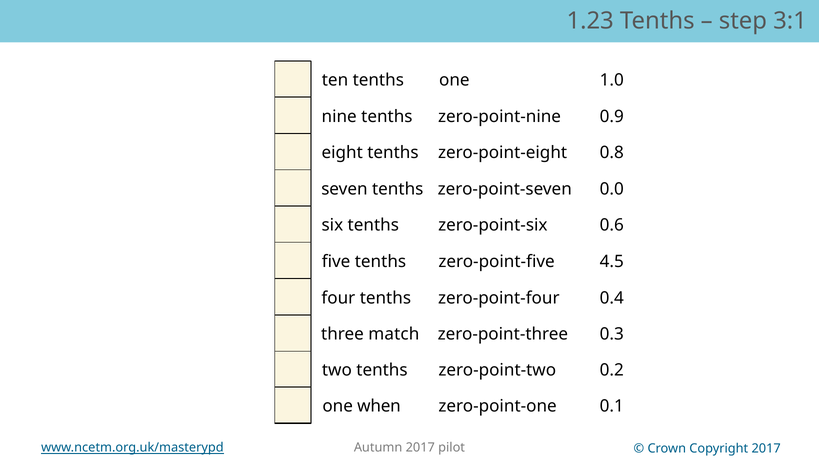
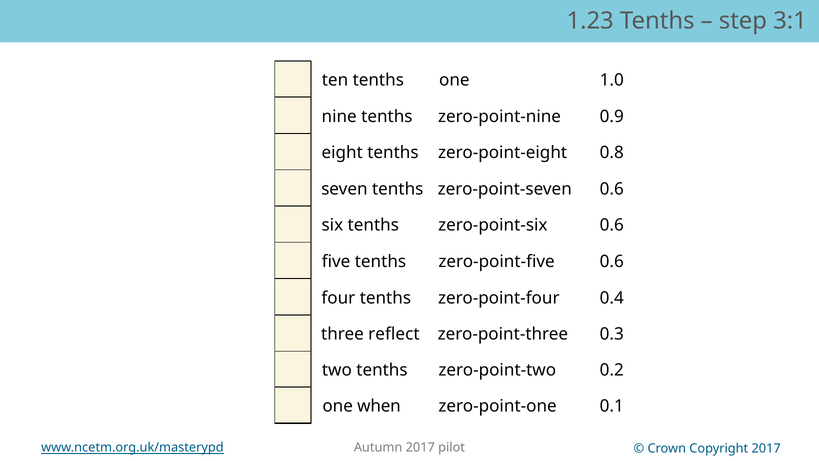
zero-point-seven 0.0: 0.0 -> 0.6
zero-point-five 4.5: 4.5 -> 0.6
match: match -> reflect
